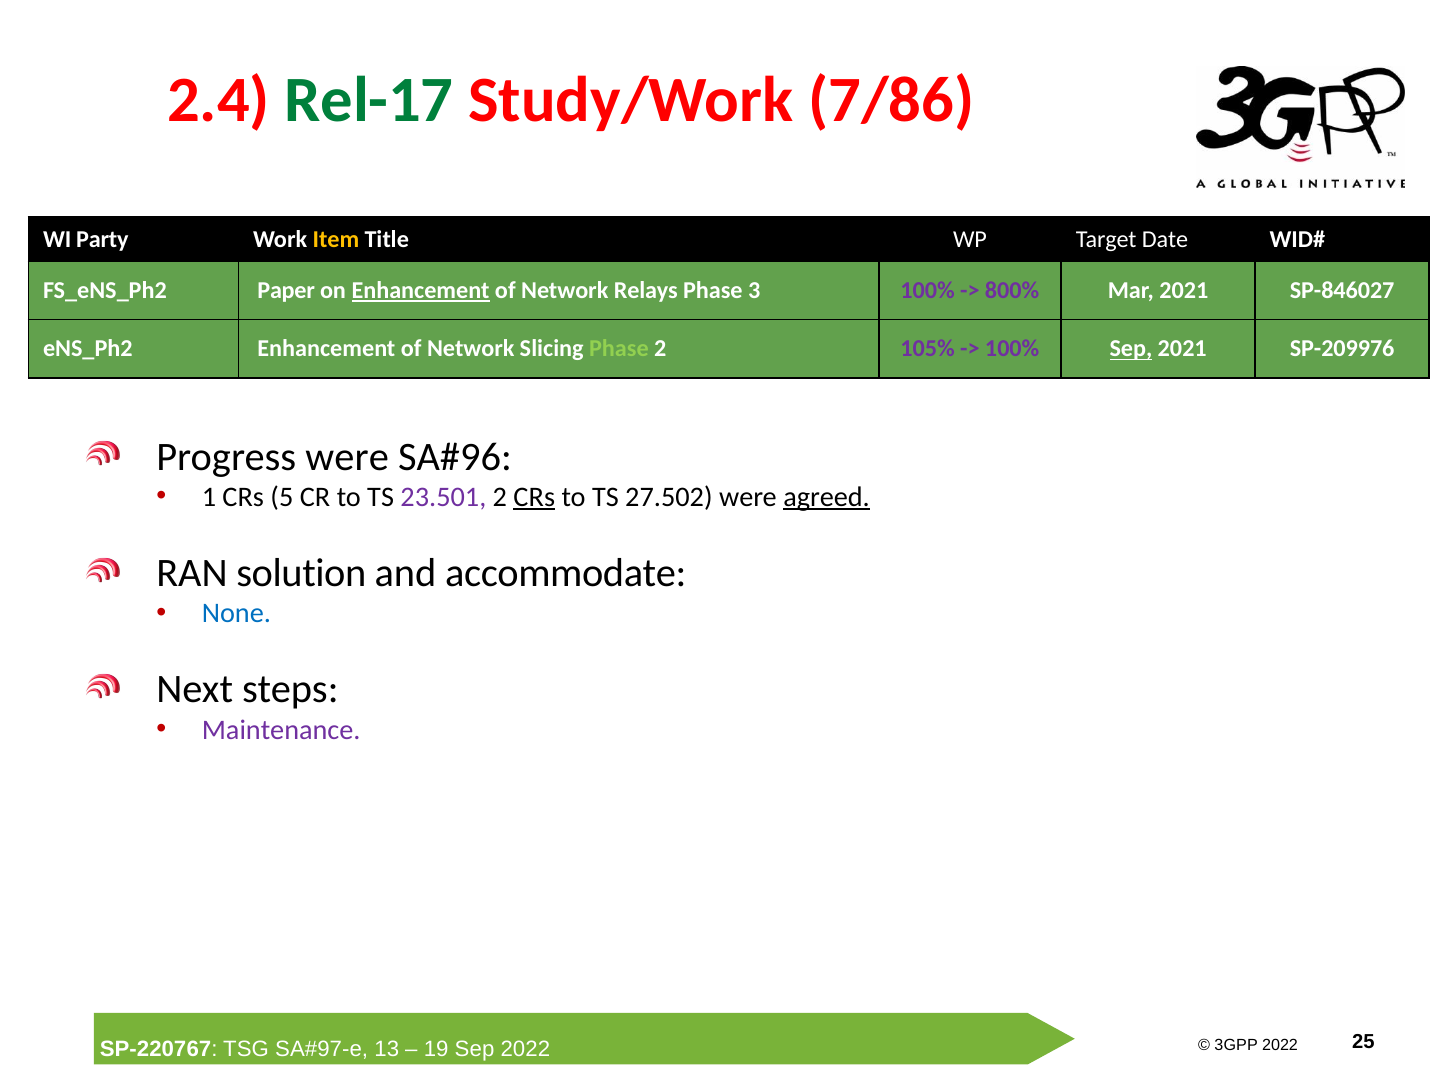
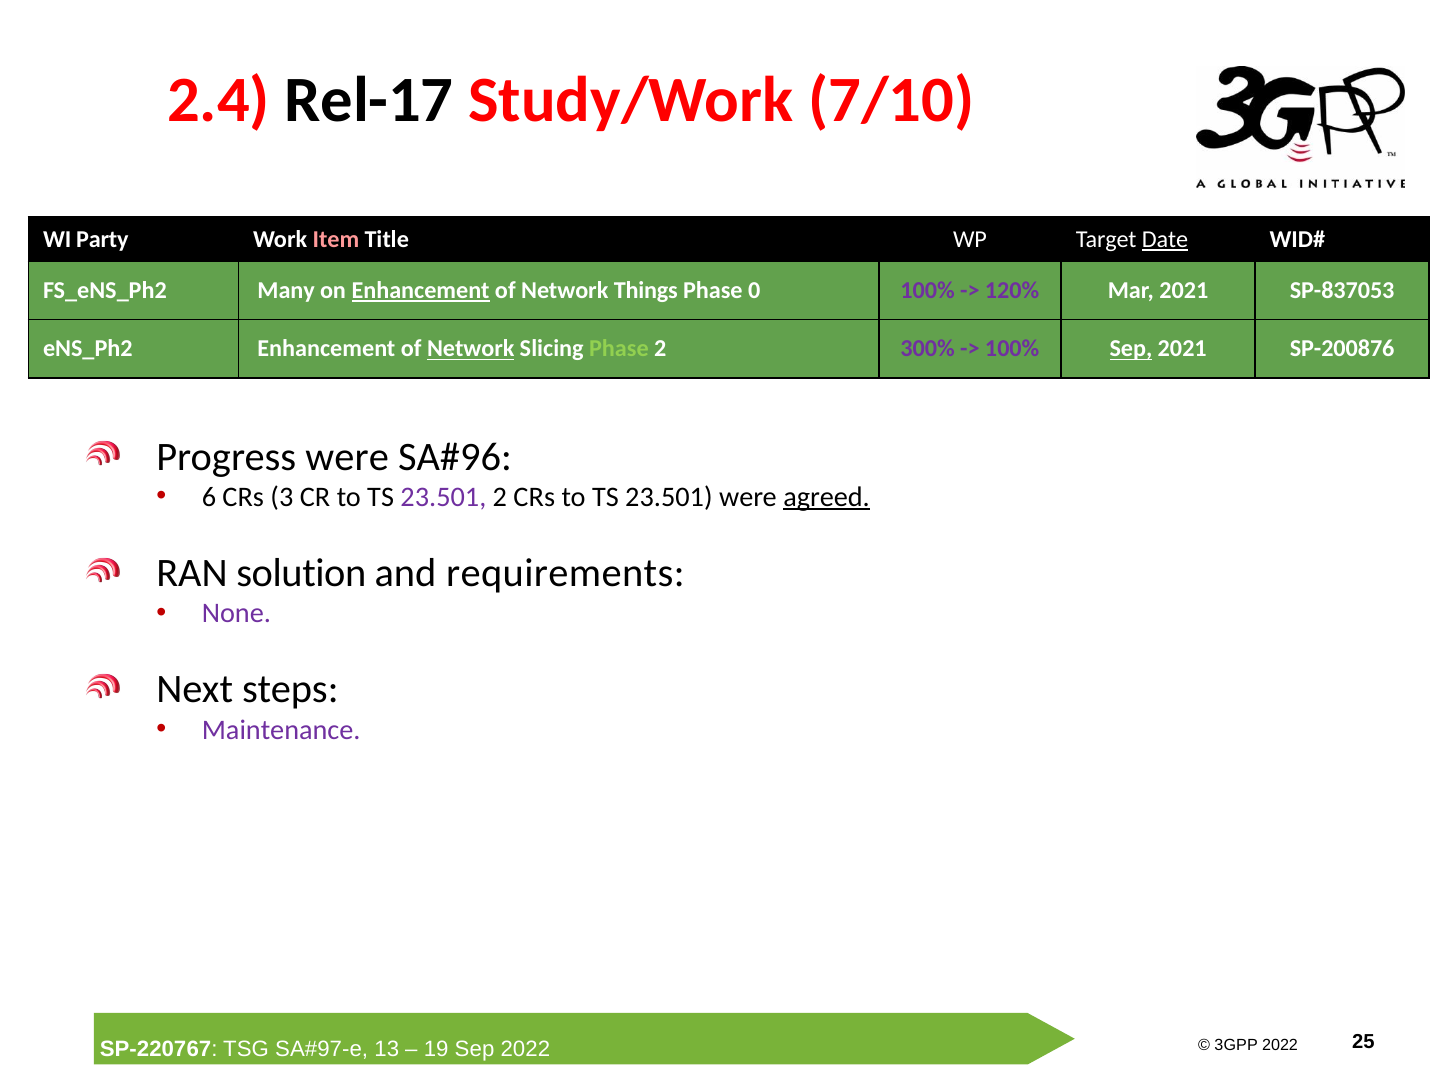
Rel-17 colour: green -> black
7/86: 7/86 -> 7/10
Item colour: yellow -> pink
Date underline: none -> present
Paper: Paper -> Many
Relays: Relays -> Things
3: 3 -> 0
800%: 800% -> 120%
SP-846027: SP-846027 -> SP-837053
Network at (471, 349) underline: none -> present
105%: 105% -> 300%
SP-209976: SP-209976 -> SP-200876
1: 1 -> 6
5: 5 -> 3
CRs at (534, 497) underline: present -> none
27.502 at (669, 497): 27.502 -> 23.501
accommodate: accommodate -> requirements
None colour: blue -> purple
